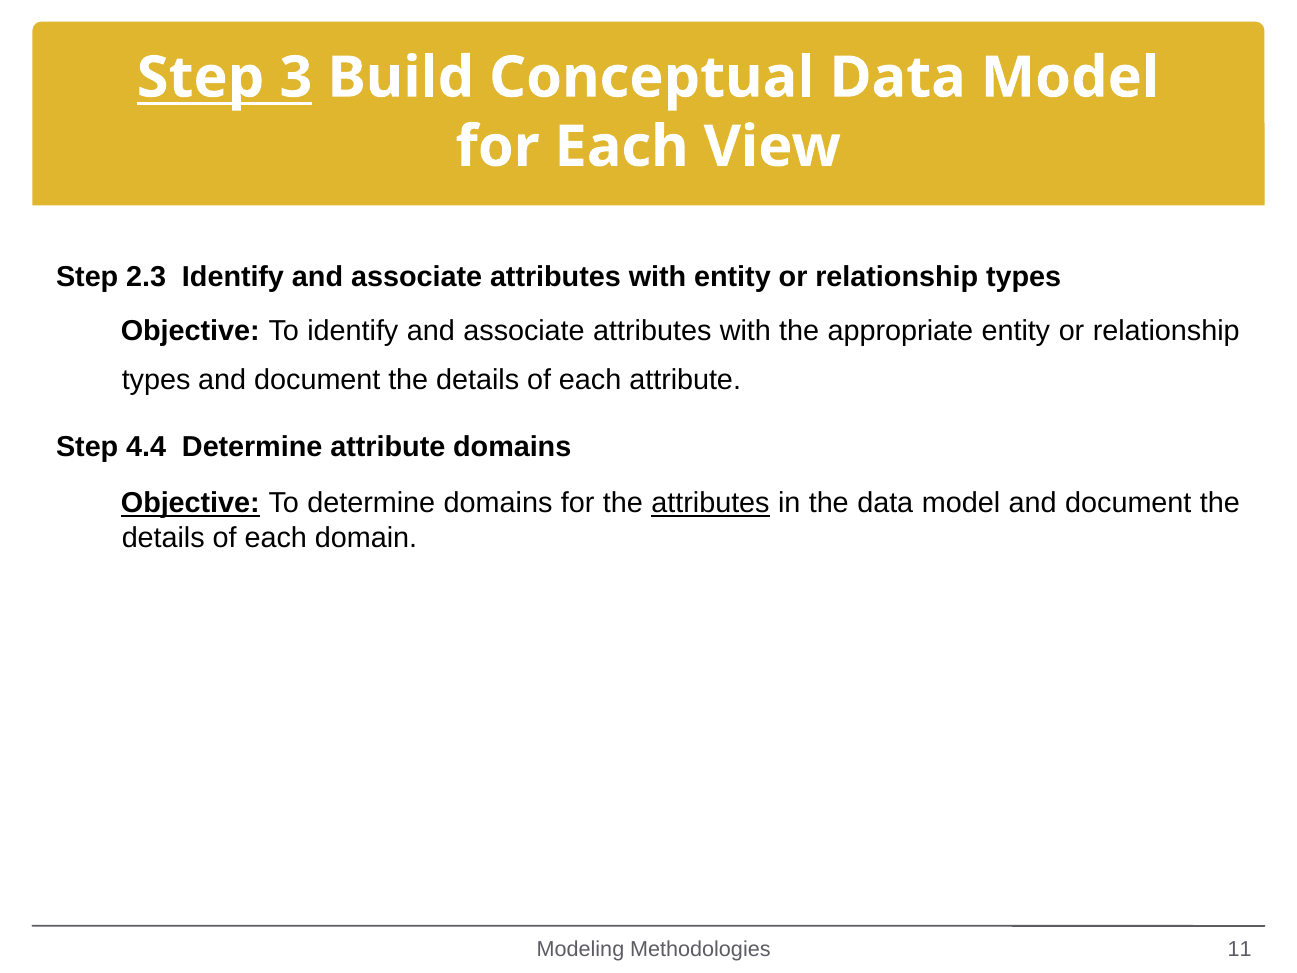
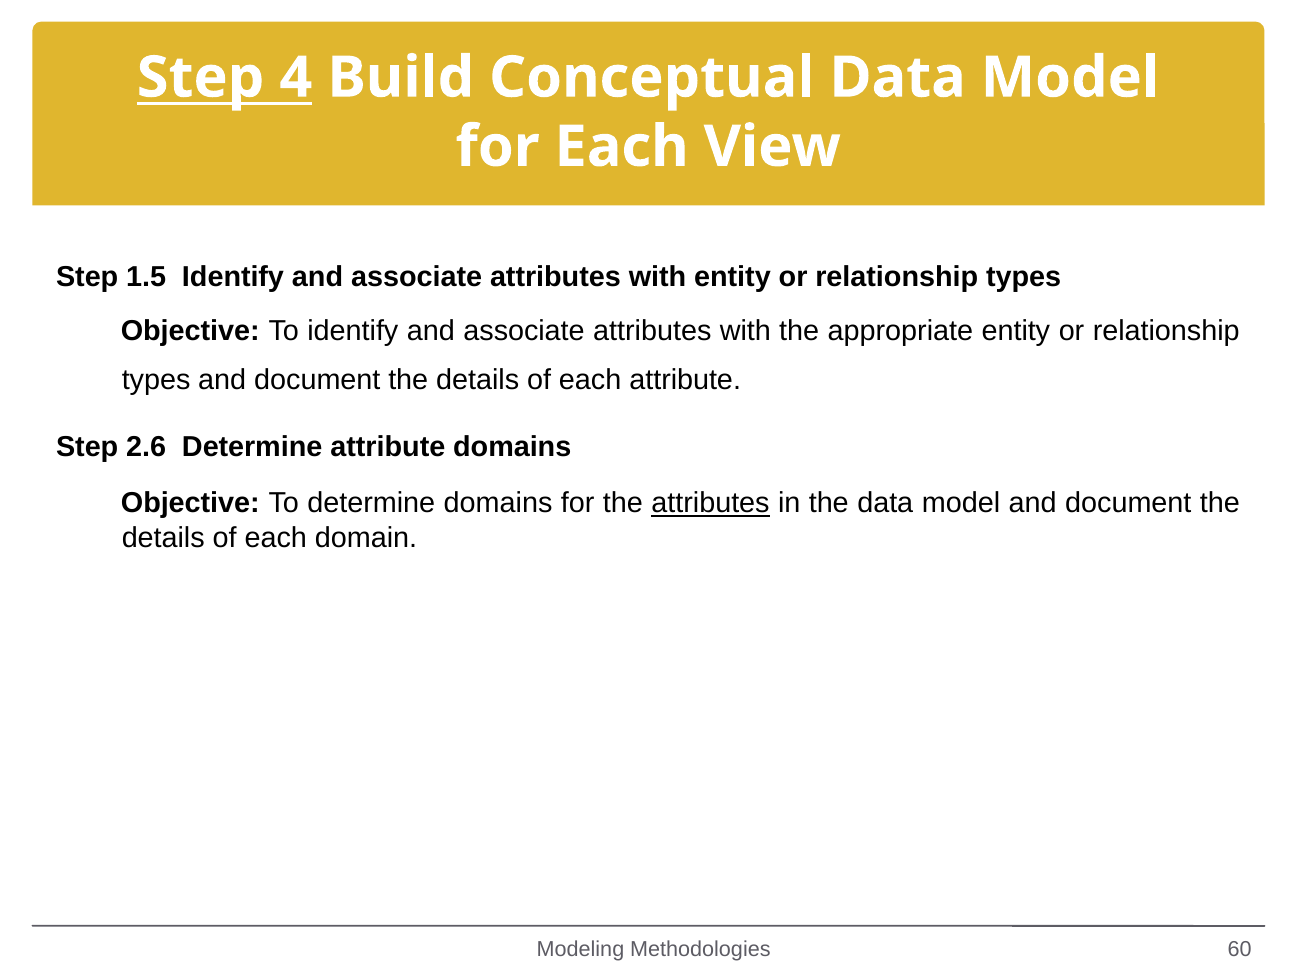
3: 3 -> 4
2.3: 2.3 -> 1.5
4.4: 4.4 -> 2.6
Objective at (190, 503) underline: present -> none
11: 11 -> 60
